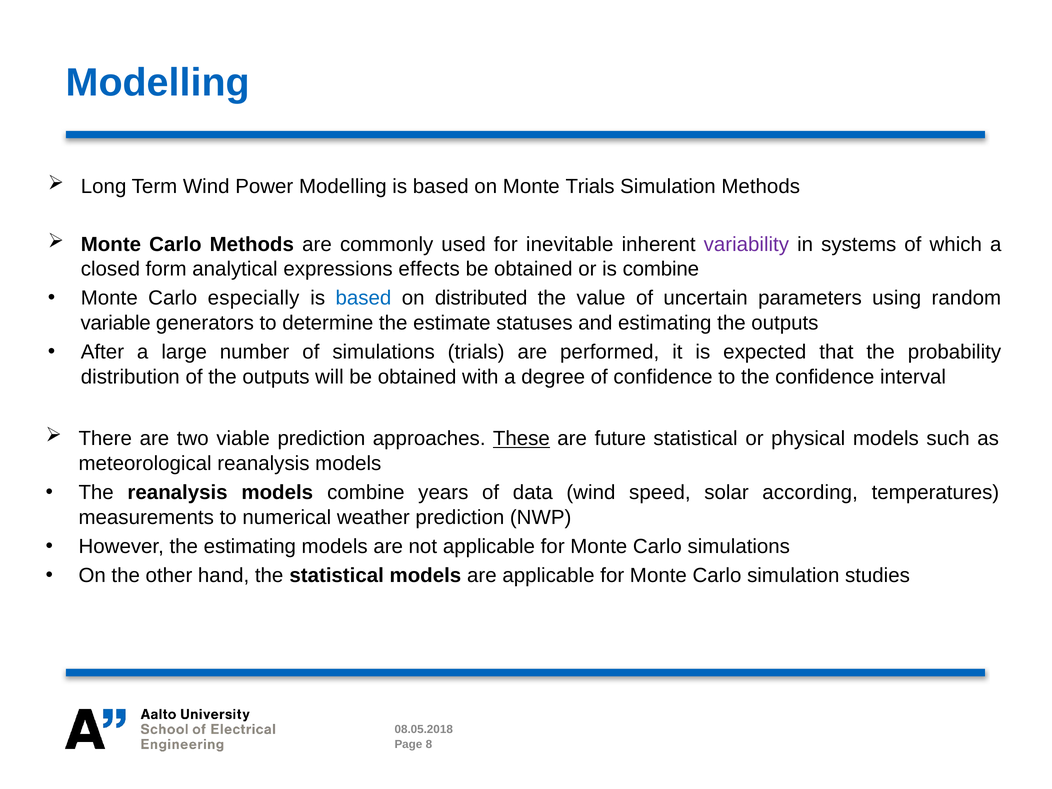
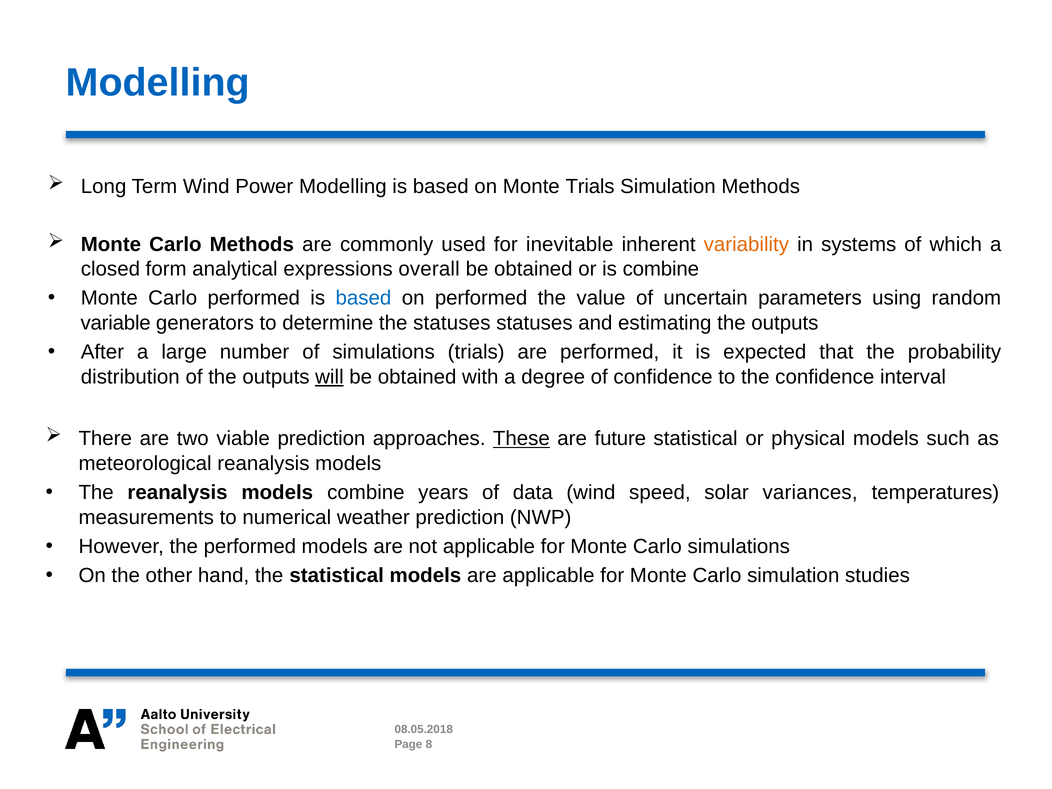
variability colour: purple -> orange
effects: effects -> overall
Carlo especially: especially -> performed
on distributed: distributed -> performed
the estimate: estimate -> statuses
will underline: none -> present
according: according -> variances
the estimating: estimating -> performed
